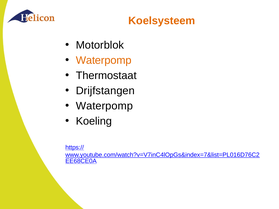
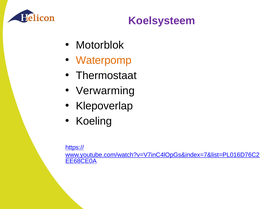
Koelsysteem colour: orange -> purple
Drijfstangen: Drijfstangen -> Verwarming
Waterpomp at (104, 106): Waterpomp -> Klepoverlap
